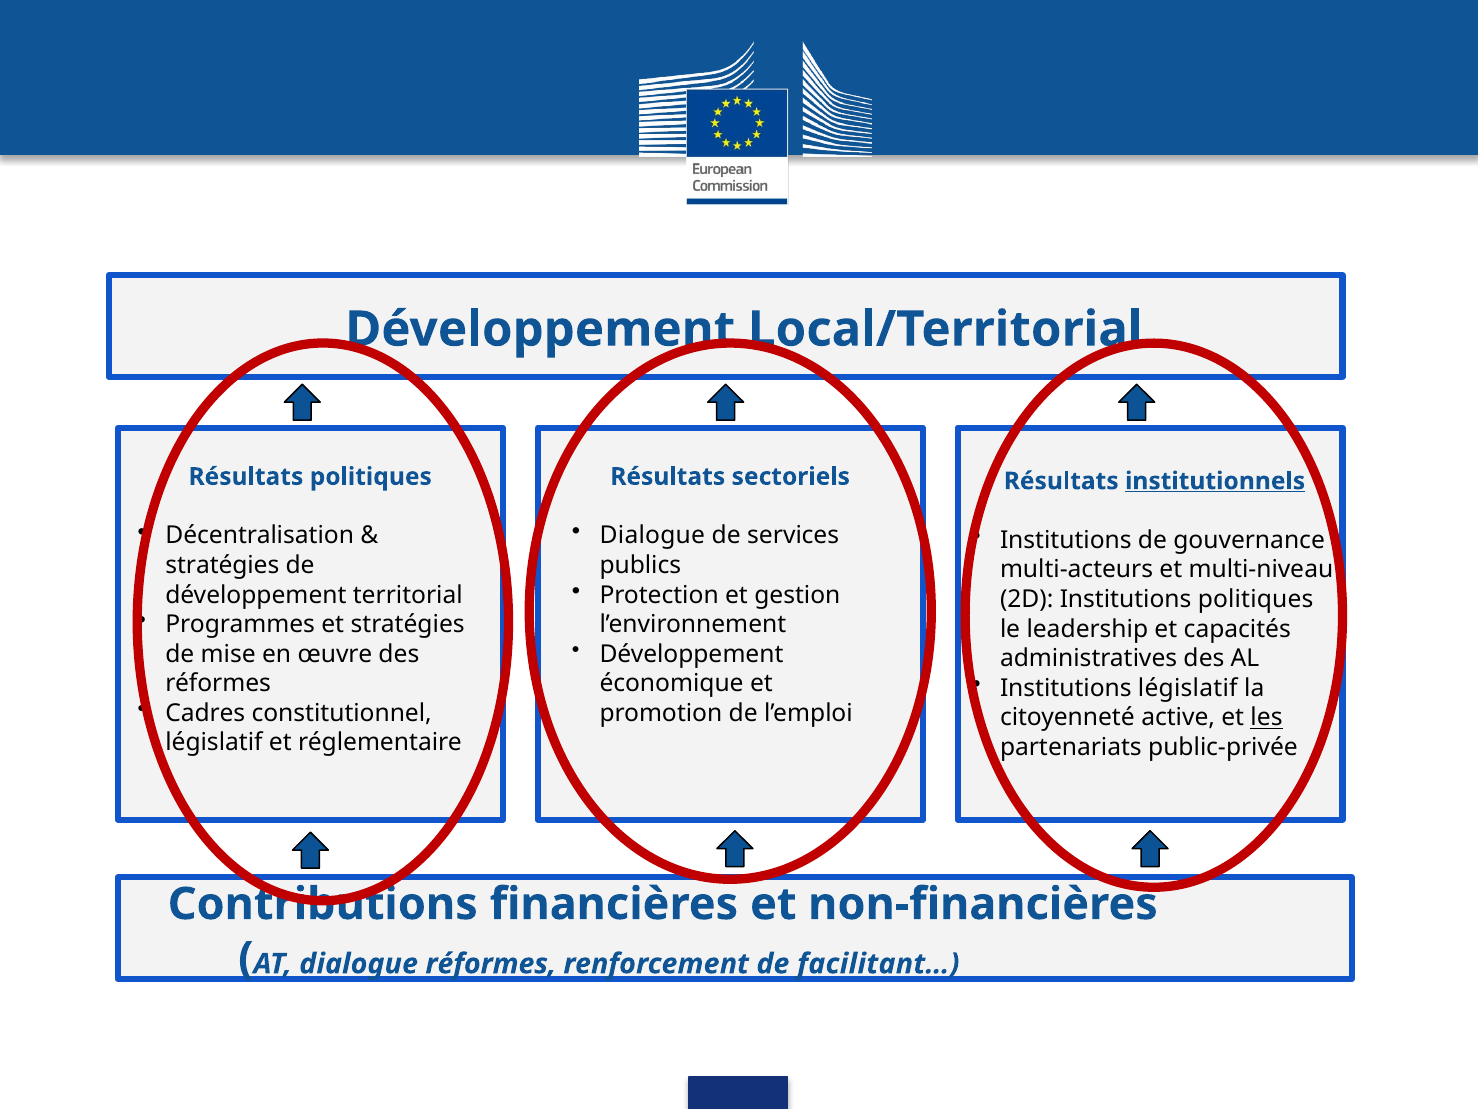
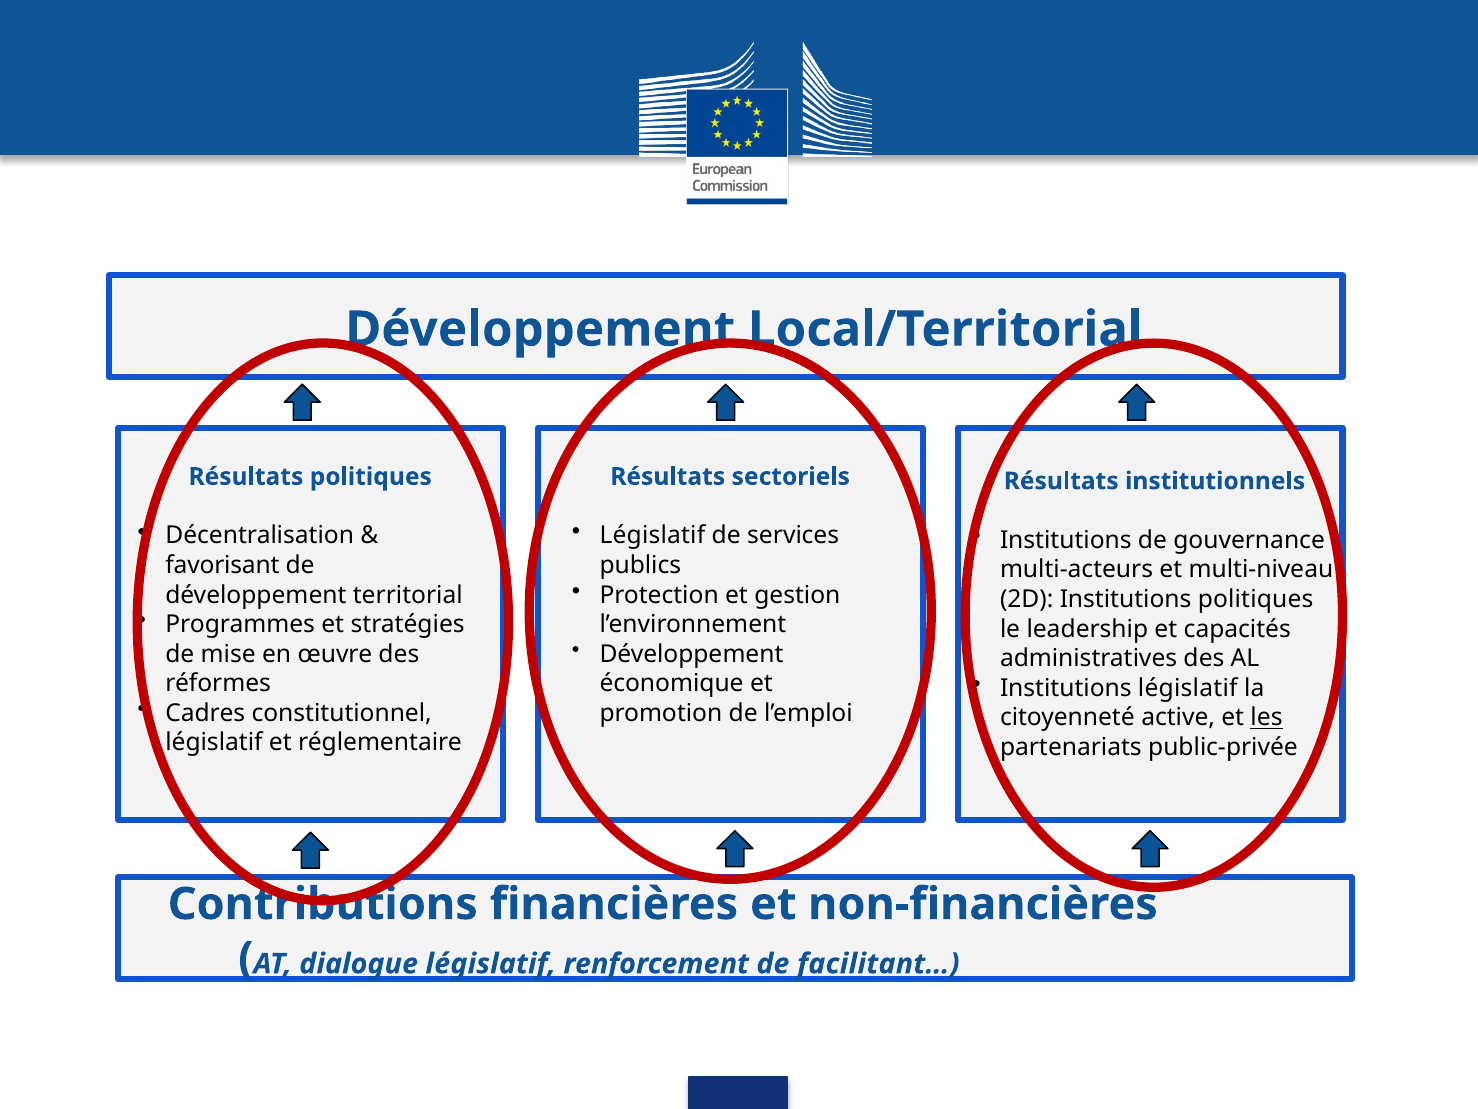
institutionnels underline: present -> none
Dialogue at (652, 536): Dialogue -> Législatif
stratégies at (222, 565): stratégies -> favorisant
dialogue réformes: réformes -> législatif
